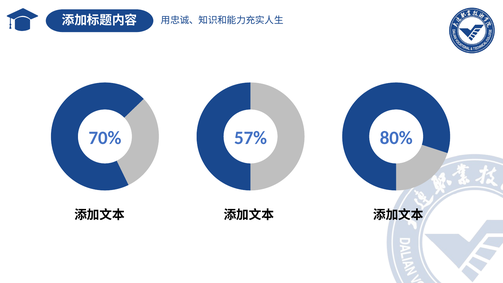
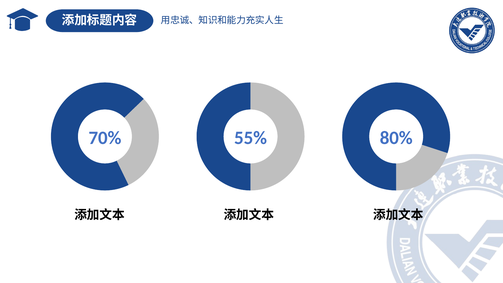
57%: 57% -> 55%
